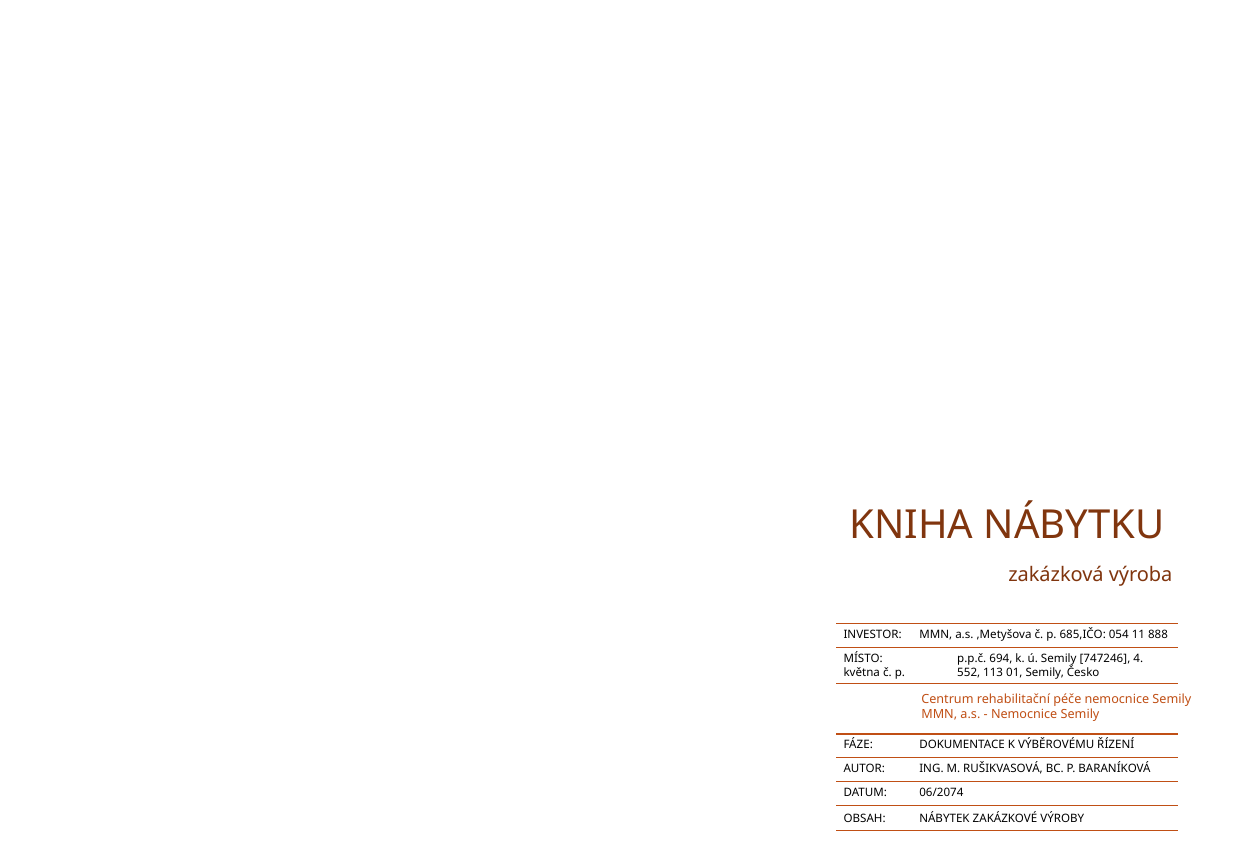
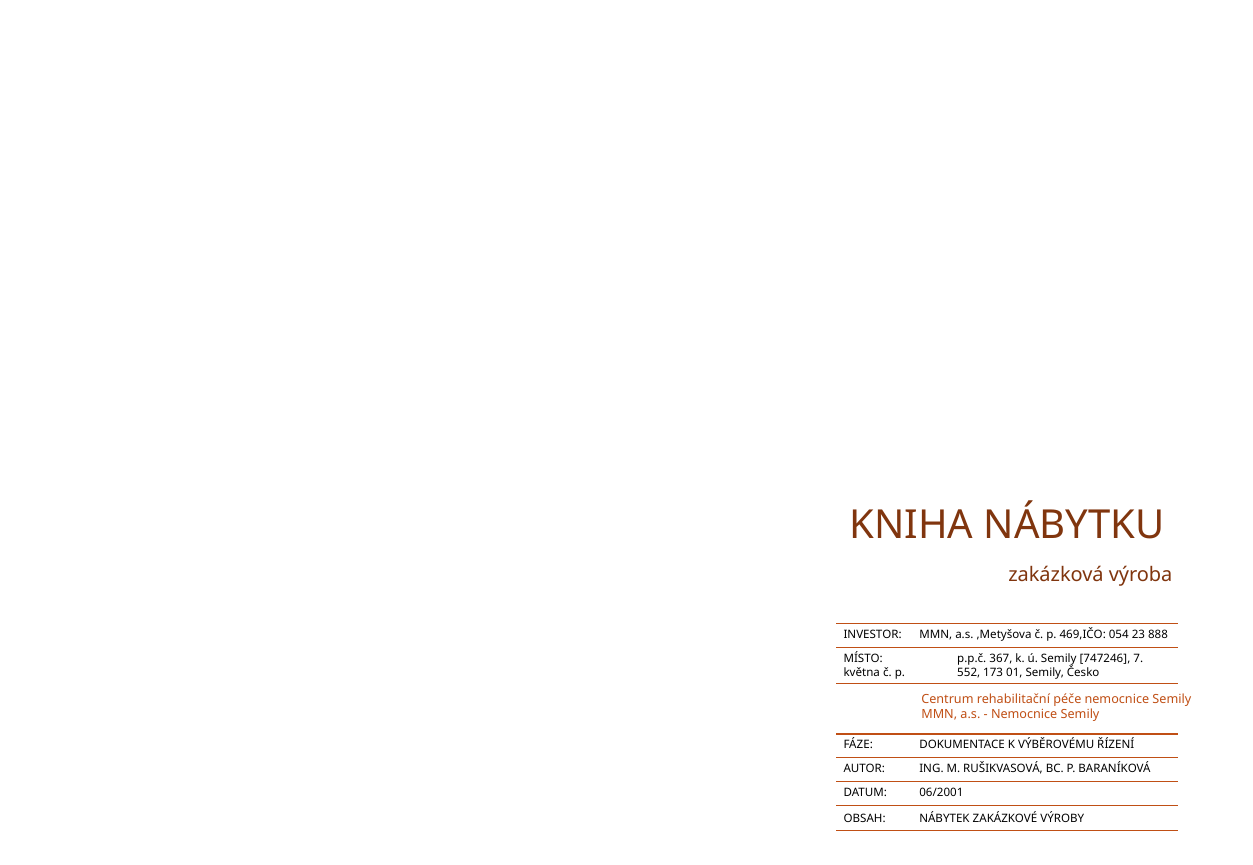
685,IČO: 685,IČO -> 469,IČO
11: 11 -> 23
694: 694 -> 367
4: 4 -> 7
113: 113 -> 173
06/2074: 06/2074 -> 06/2001
